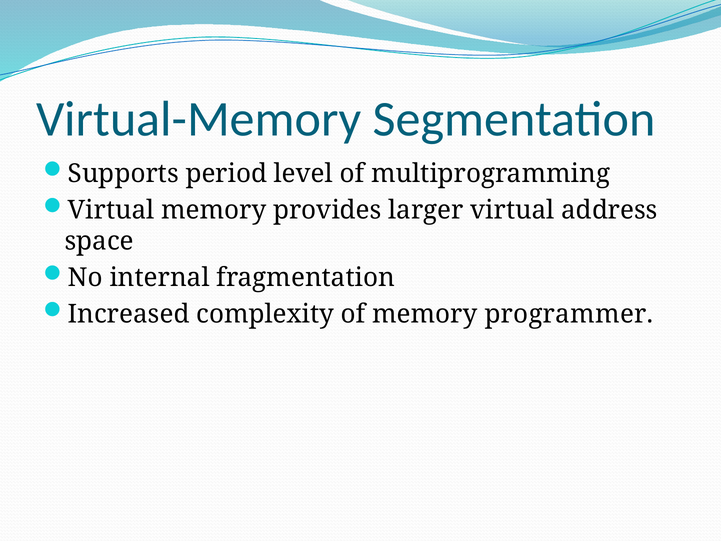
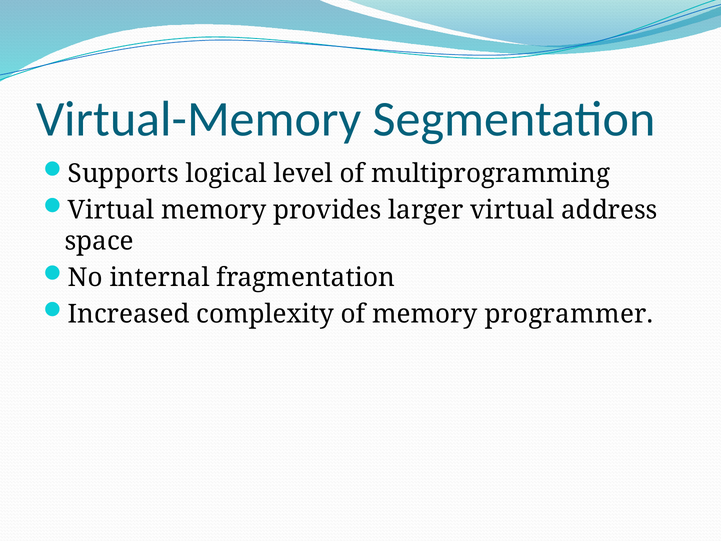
period: period -> logical
